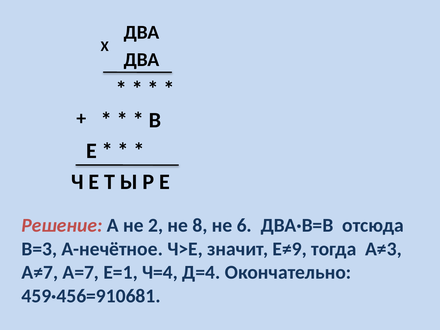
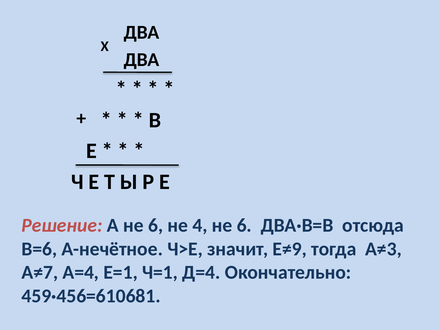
А не 2: 2 -> 6
8: 8 -> 4
В=3: В=3 -> В=6
А=7: А=7 -> А=4
Ч=4: Ч=4 -> Ч=1
459·456=910681: 459·456=910681 -> 459·456=610681
